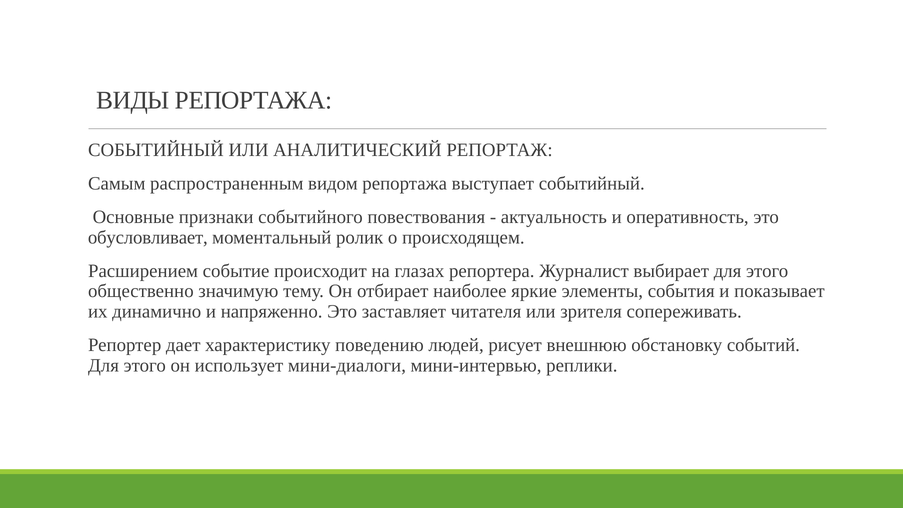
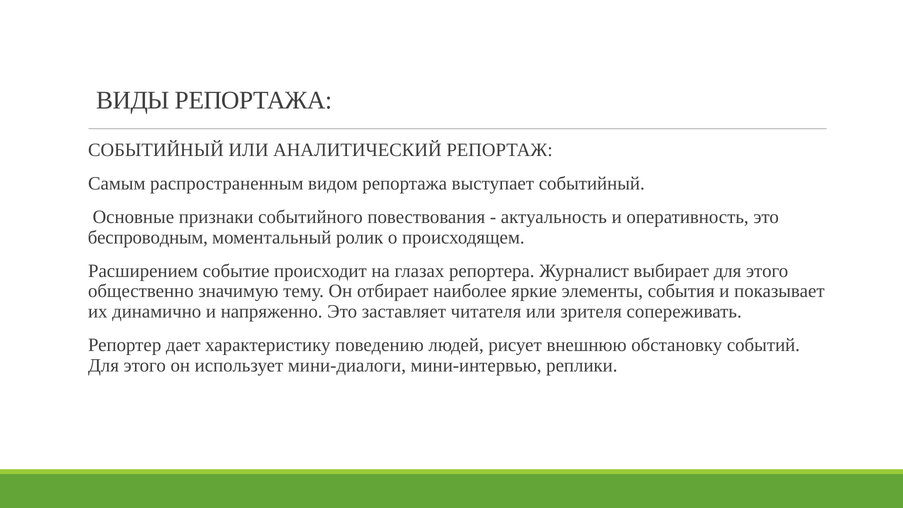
обусловливает: обусловливает -> беспроводным
